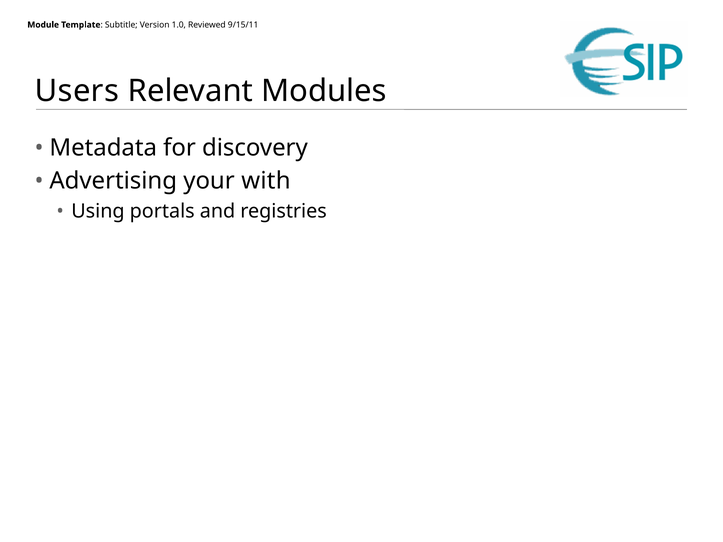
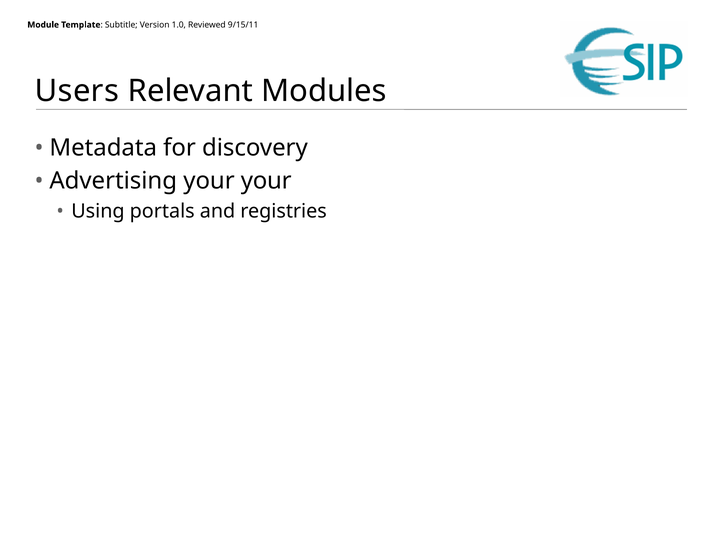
your with: with -> your
